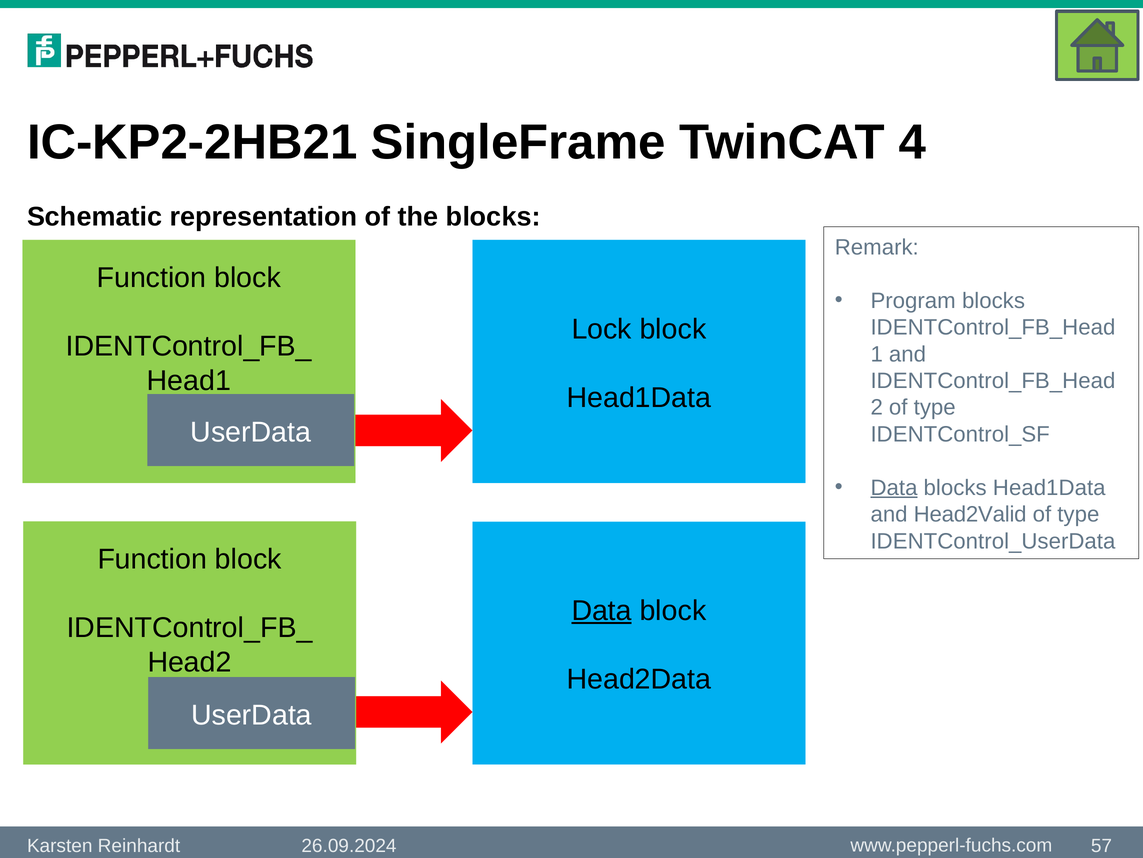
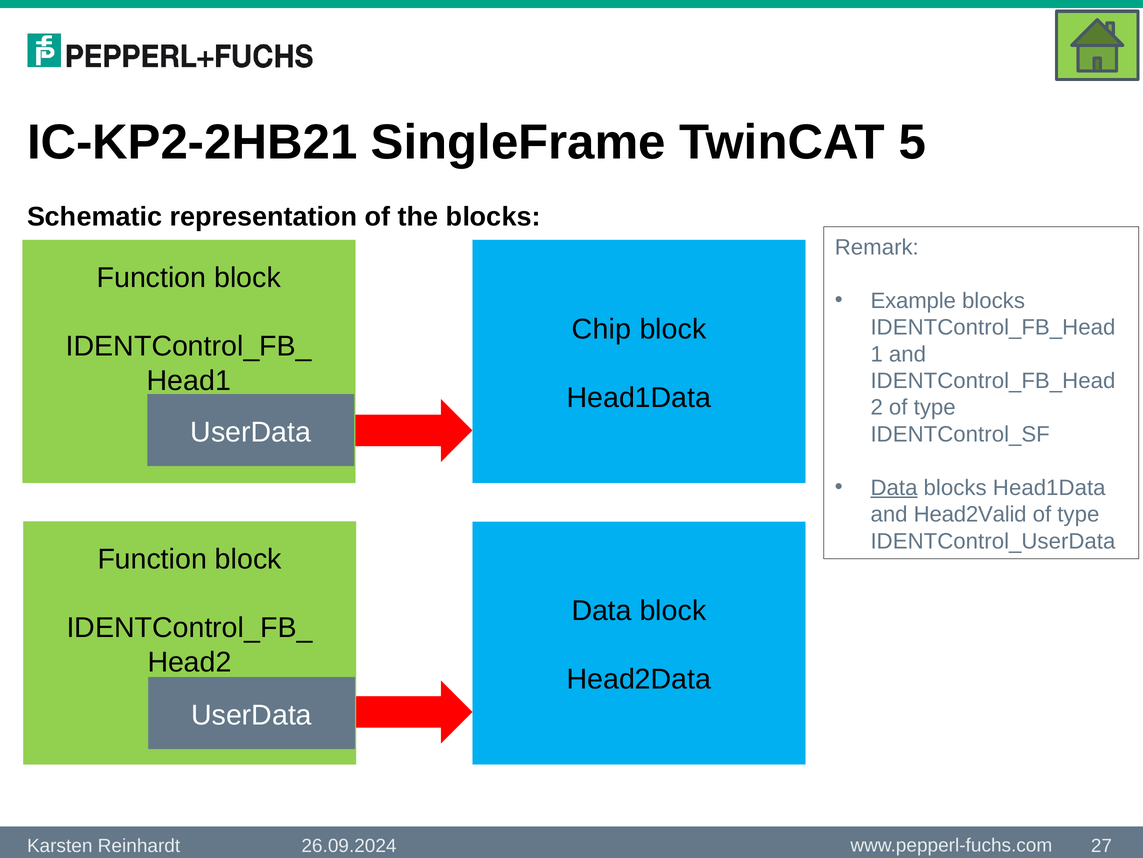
4: 4 -> 5
Program: Program -> Example
Lock: Lock -> Chip
Data at (602, 610) underline: present -> none
57: 57 -> 27
